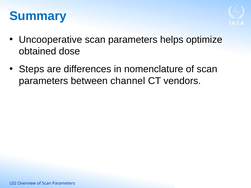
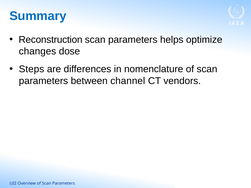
Uncooperative: Uncooperative -> Reconstruction
obtained: obtained -> changes
